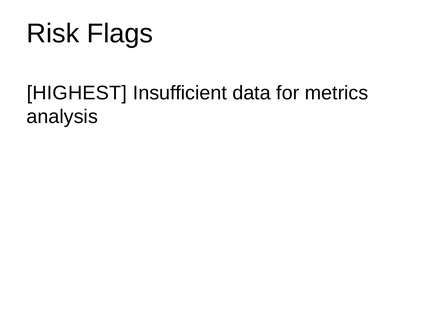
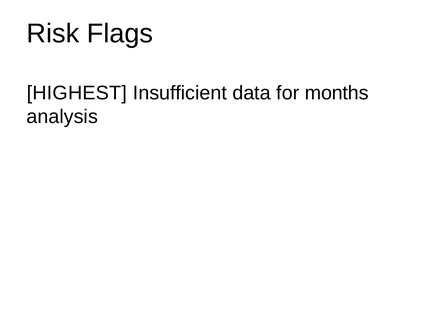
metrics: metrics -> months
